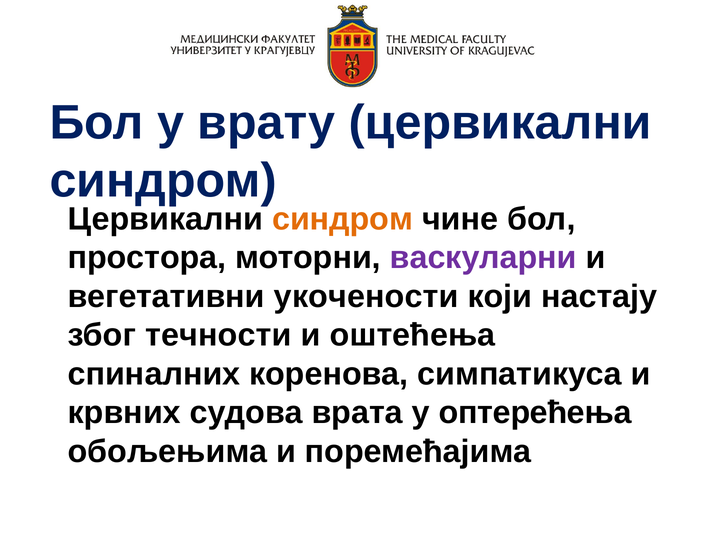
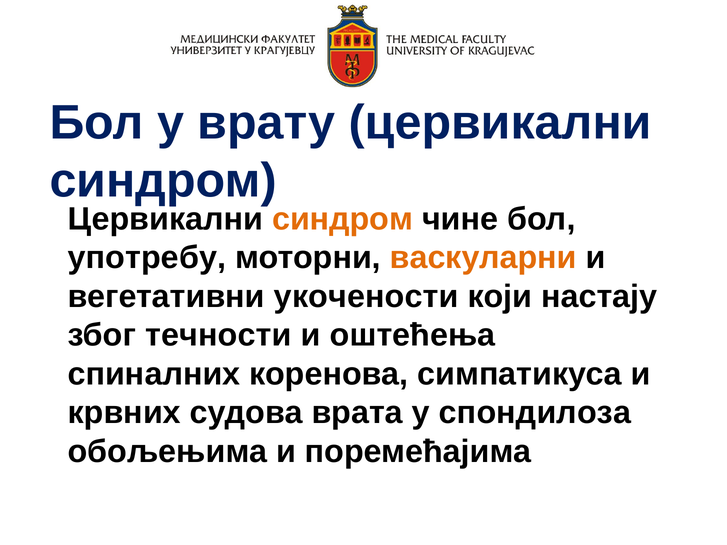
простора: простора -> употребу
васкуларни colour: purple -> orange
оптерећења: оптерећења -> спондилоза
